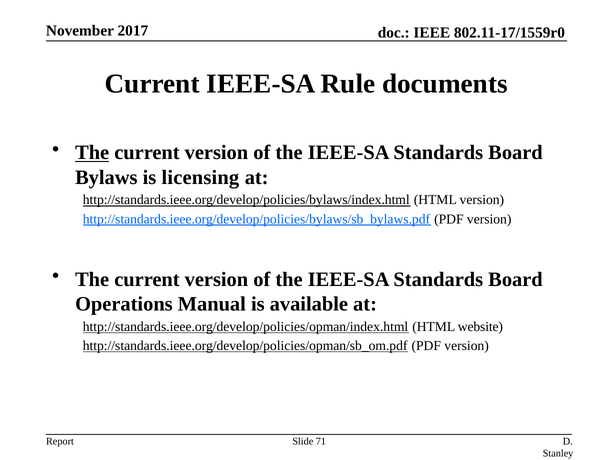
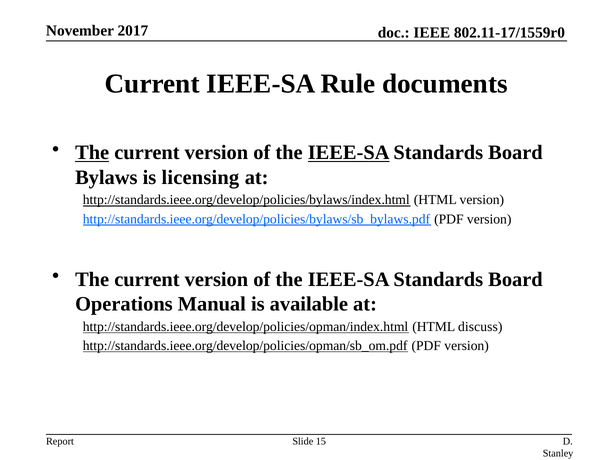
IEEE-SA at (349, 153) underline: none -> present
website: website -> discuss
71: 71 -> 15
